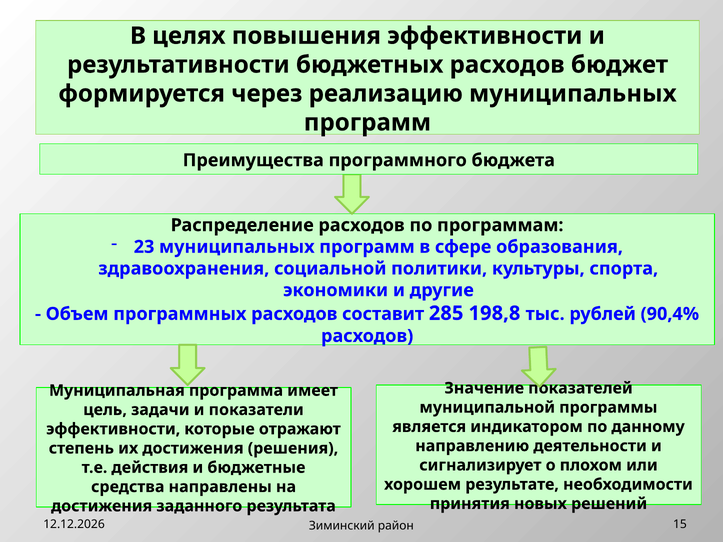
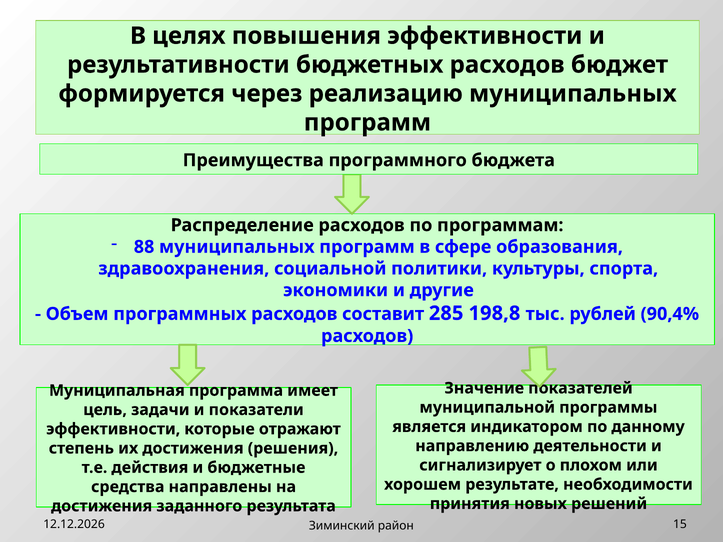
23: 23 -> 88
